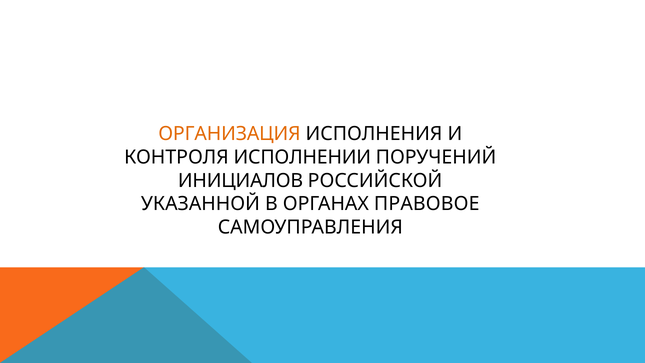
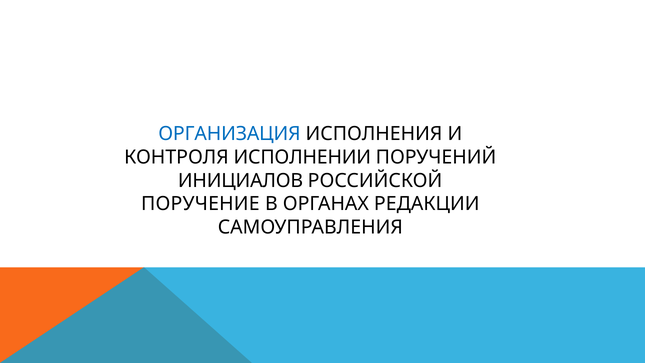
ОРГАНИЗАЦИЯ colour: orange -> blue
УКАЗАННОЙ: УКАЗАННОЙ -> ПОРУЧЕНИЕ
ПРАВОВОЕ: ПРАВОВОЕ -> РЕДАКЦИИ
